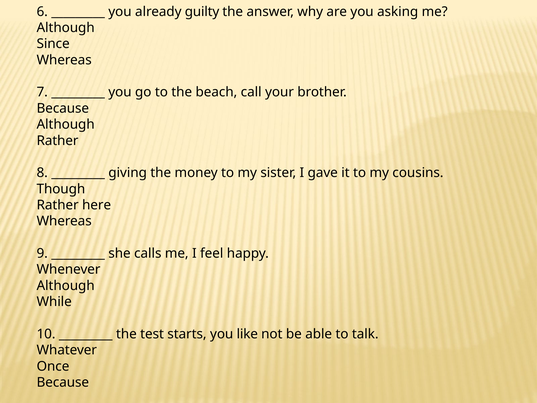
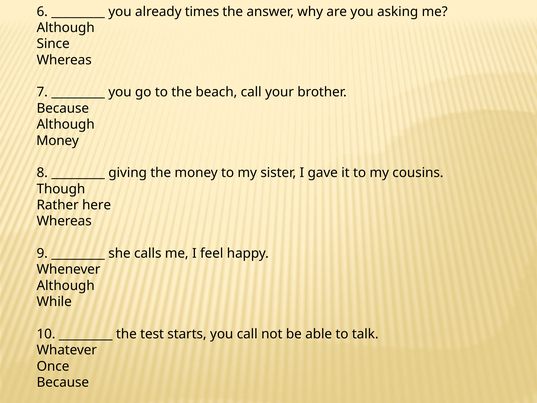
guilty: guilty -> times
Rather at (58, 140): Rather -> Money
you like: like -> call
